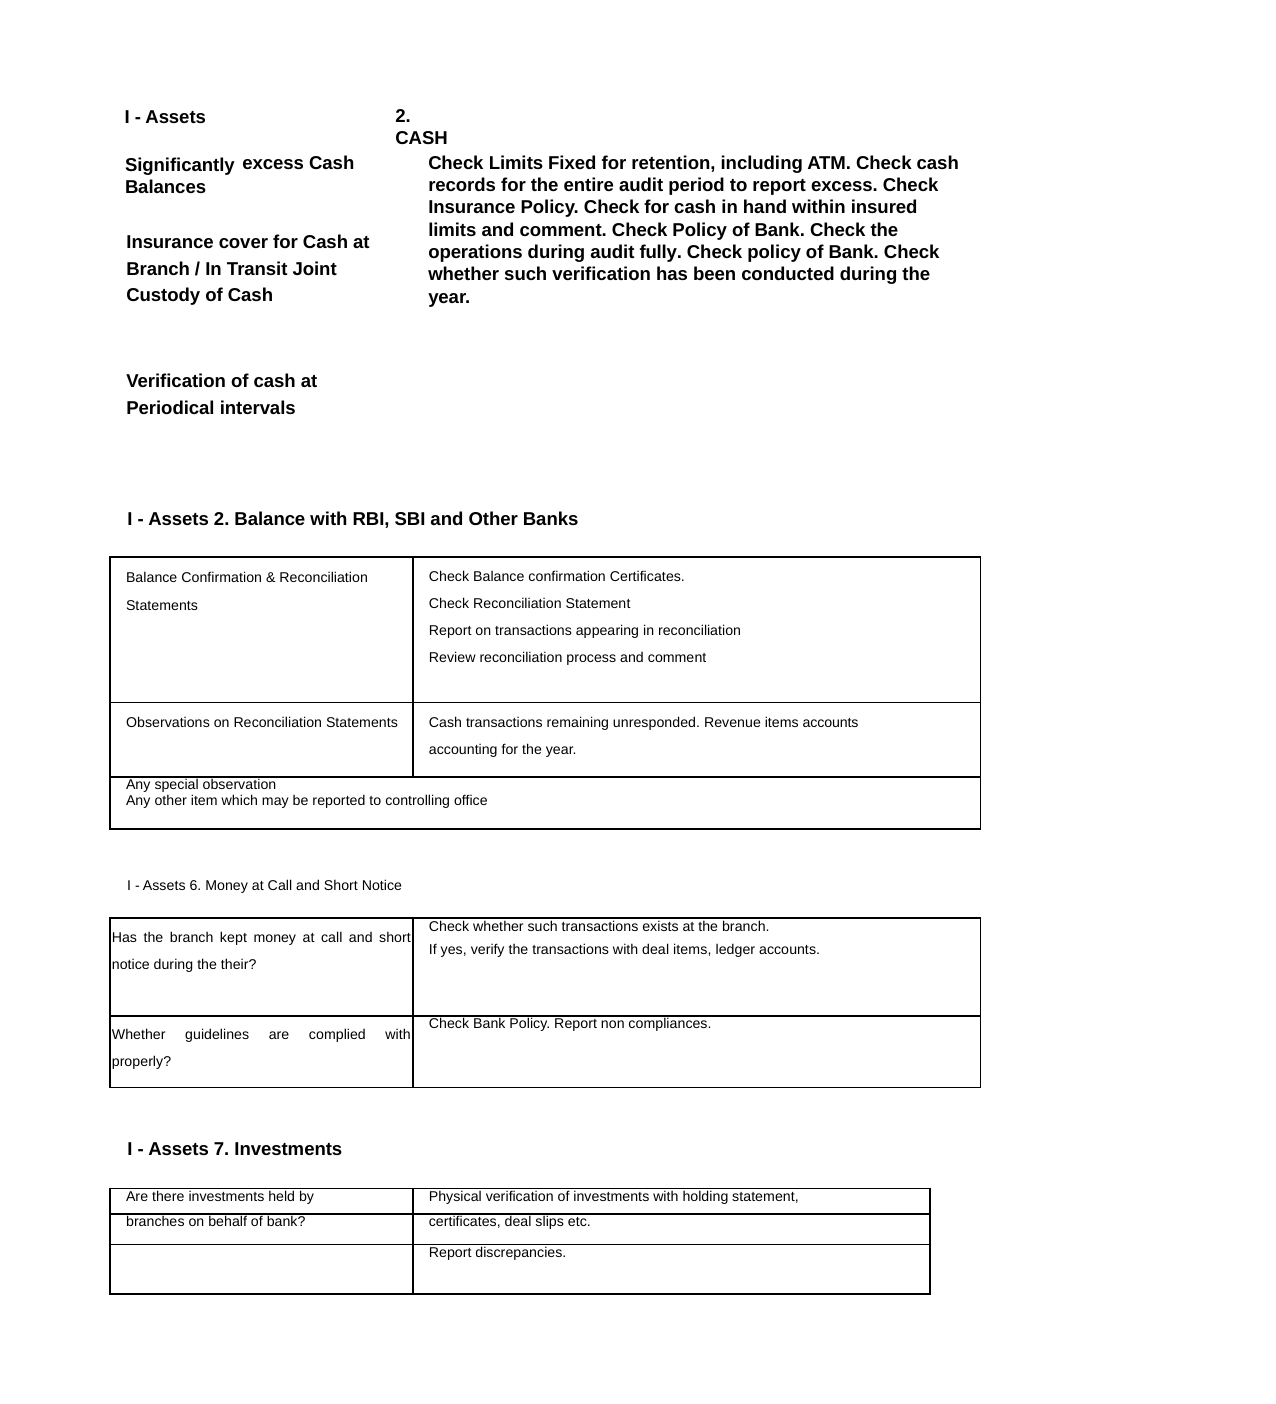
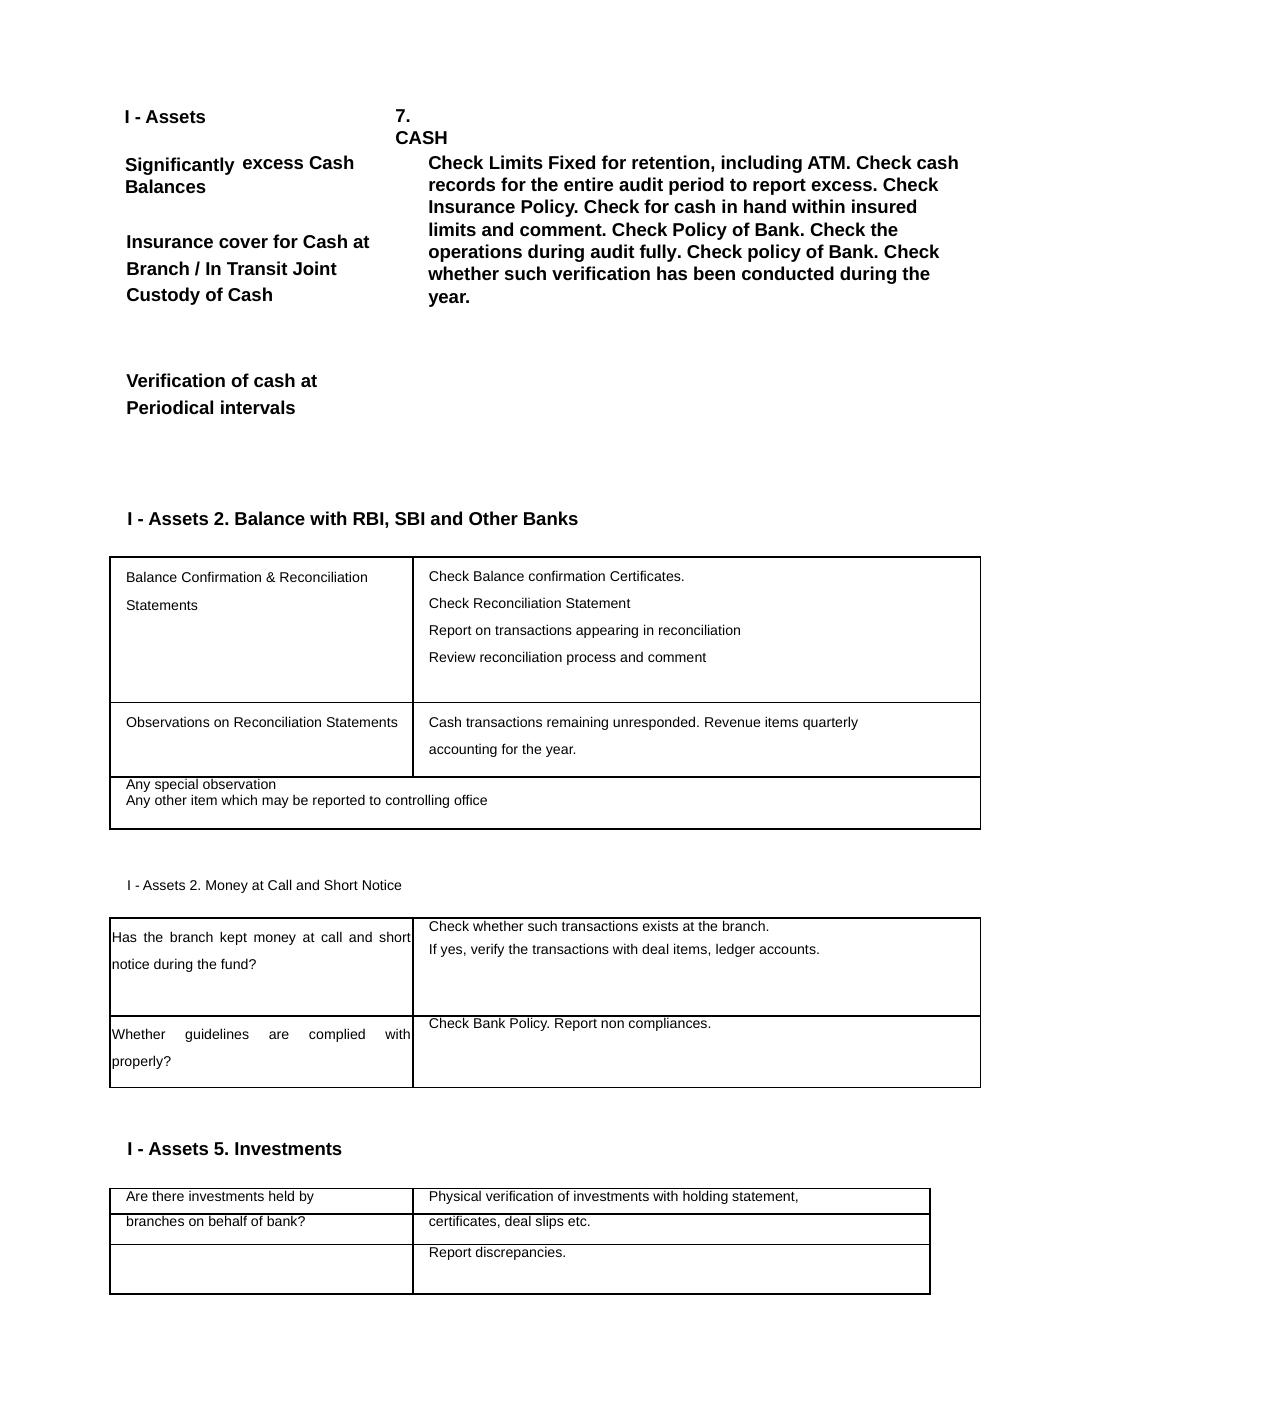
2 at (403, 116): 2 -> 7
items accounts: accounts -> quarterly
6 at (196, 885): 6 -> 2
their: their -> fund
7: 7 -> 5
